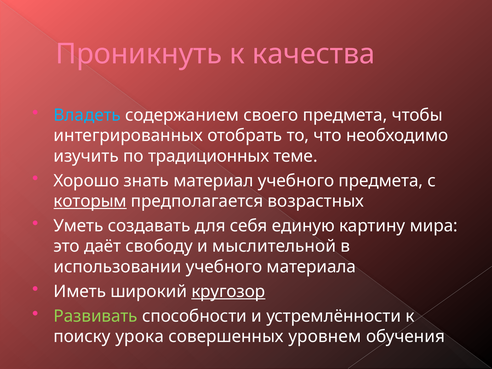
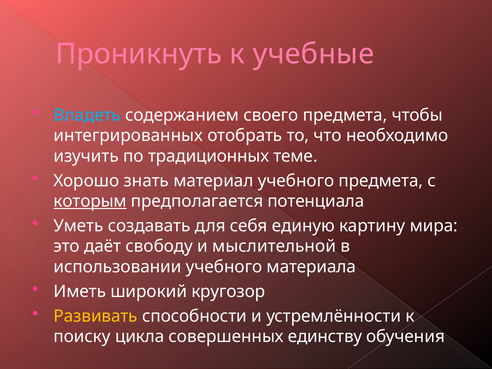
качества: качества -> учебные
возрастных: возрастных -> потенциала
кругозор underline: present -> none
Развивать colour: light green -> yellow
урока: урока -> цикла
уровнем: уровнем -> единству
